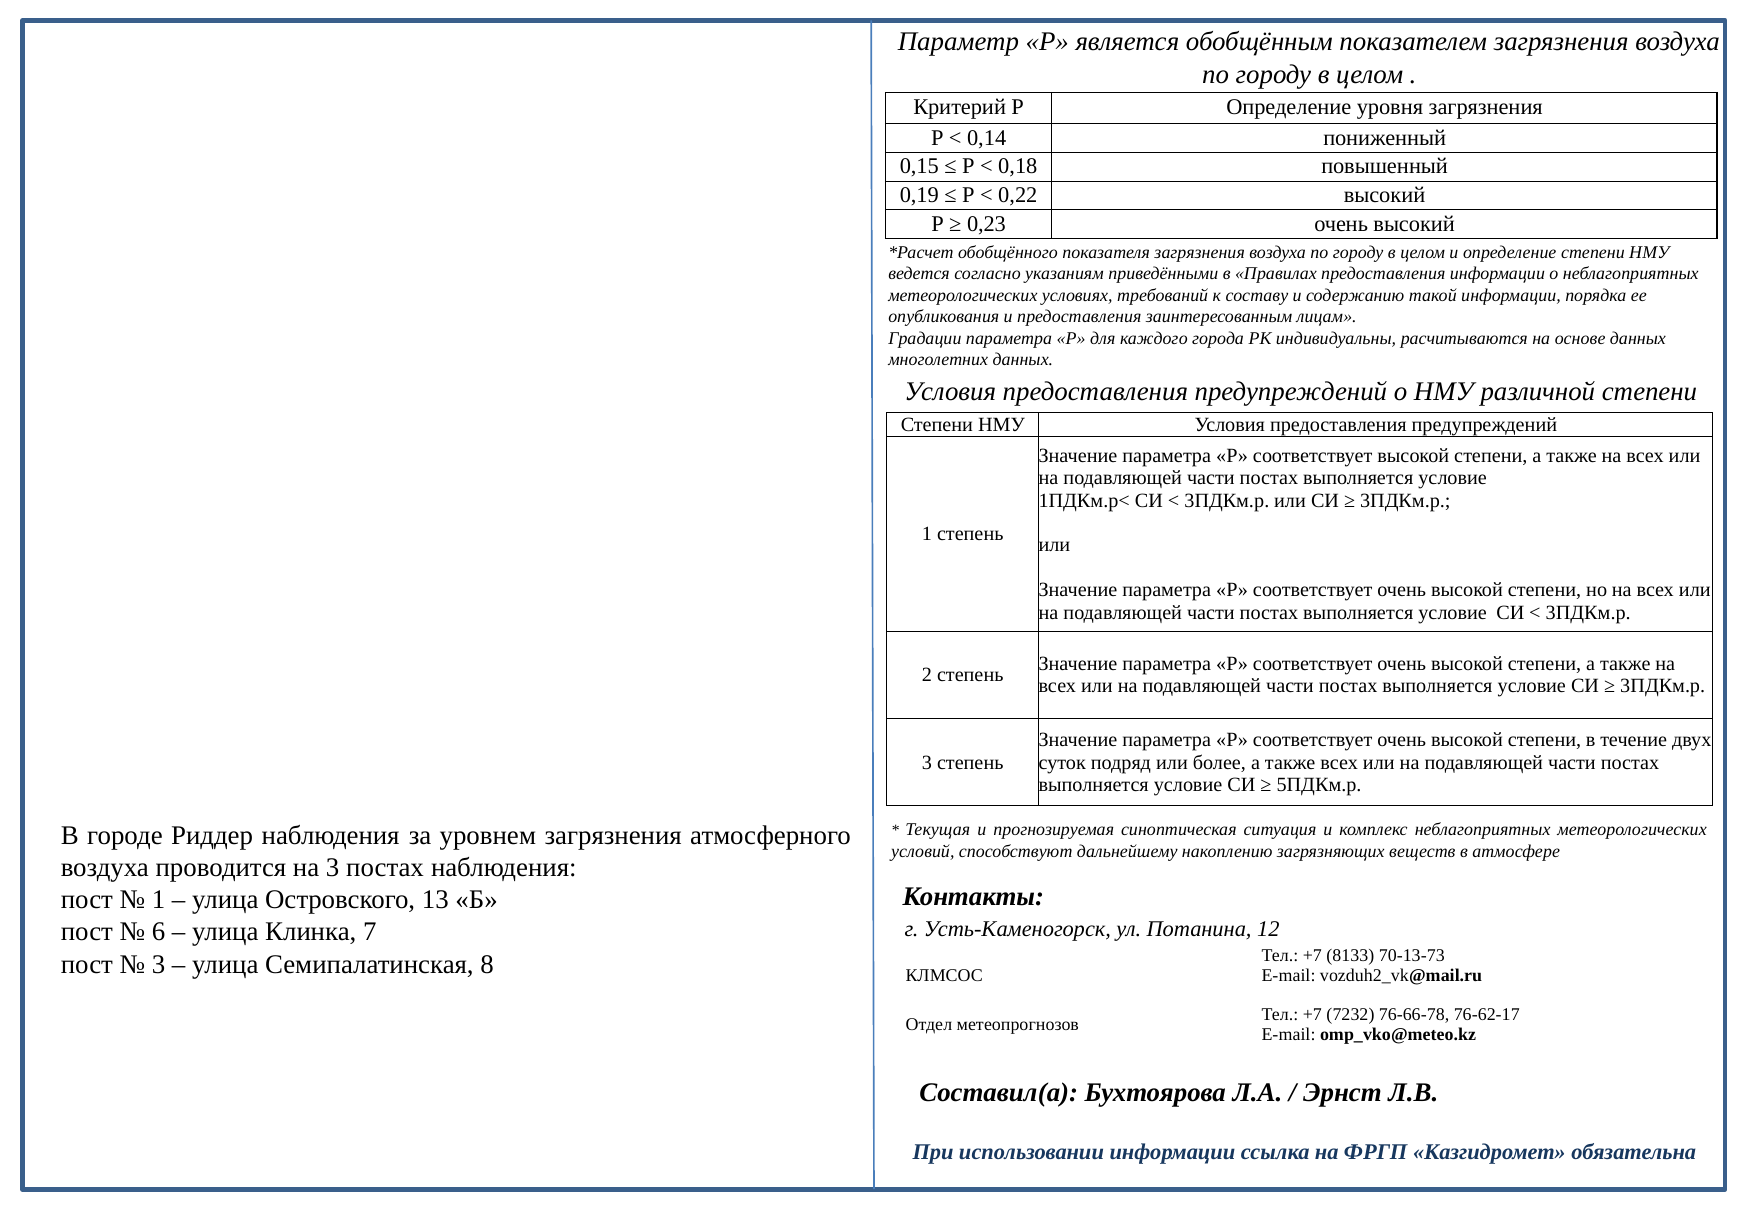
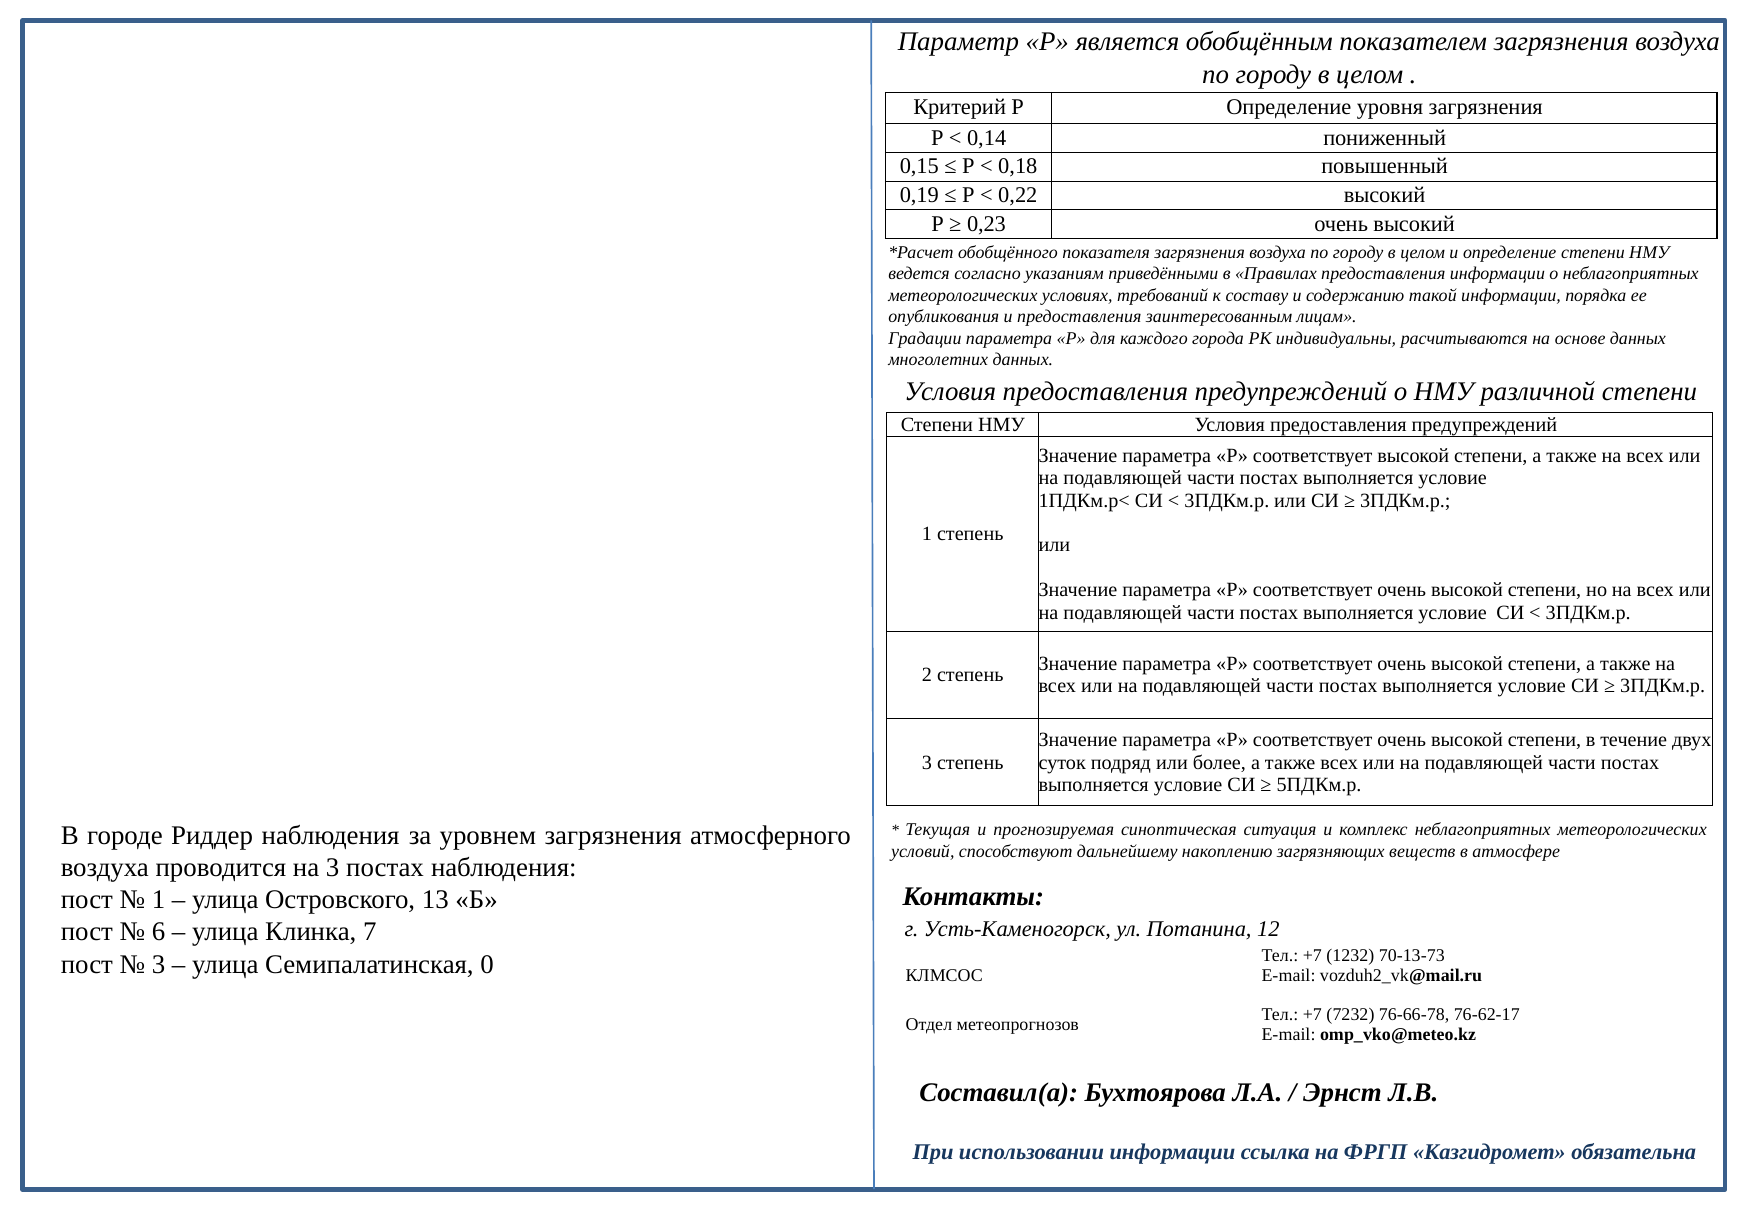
8133: 8133 -> 1232
8: 8 -> 0
